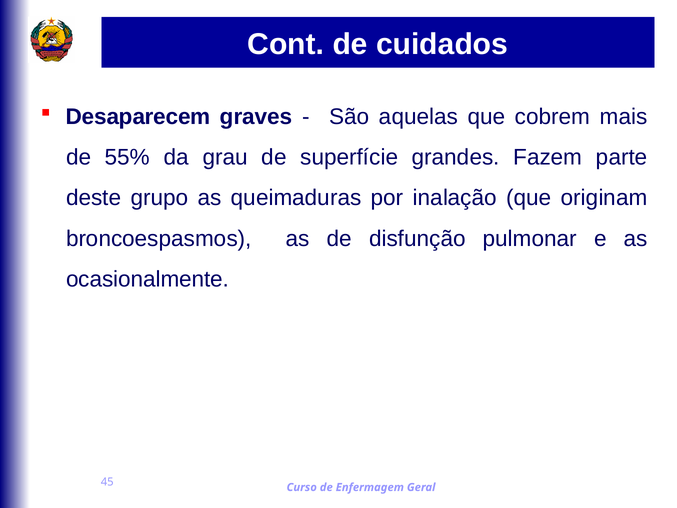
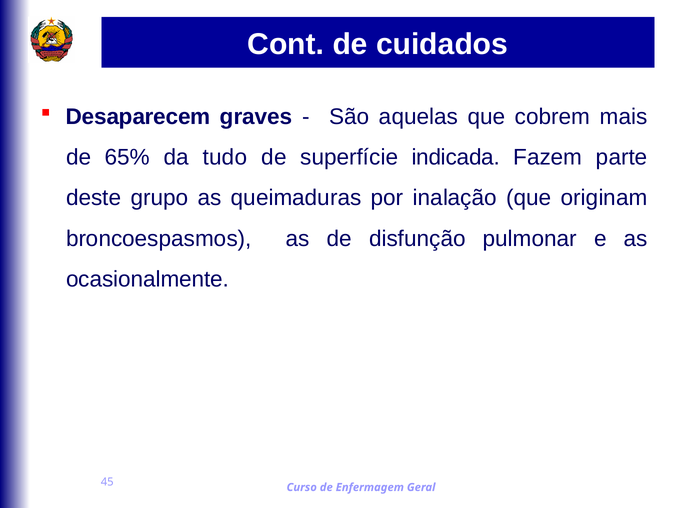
55%: 55% -> 65%
grau: grau -> tudo
grandes: grandes -> indicada
